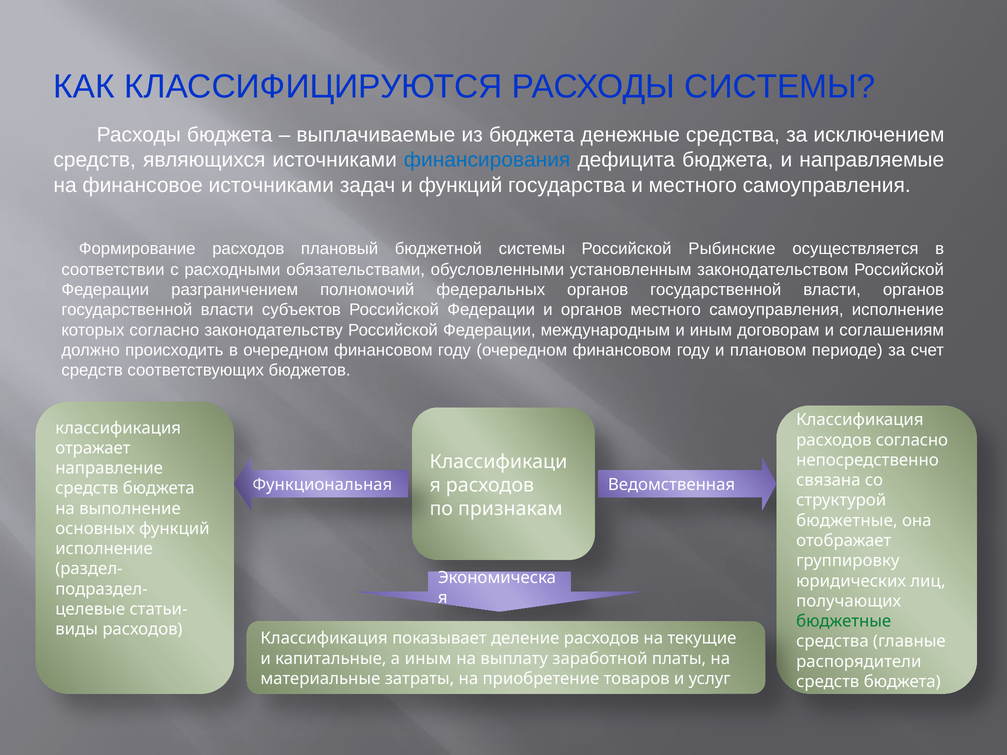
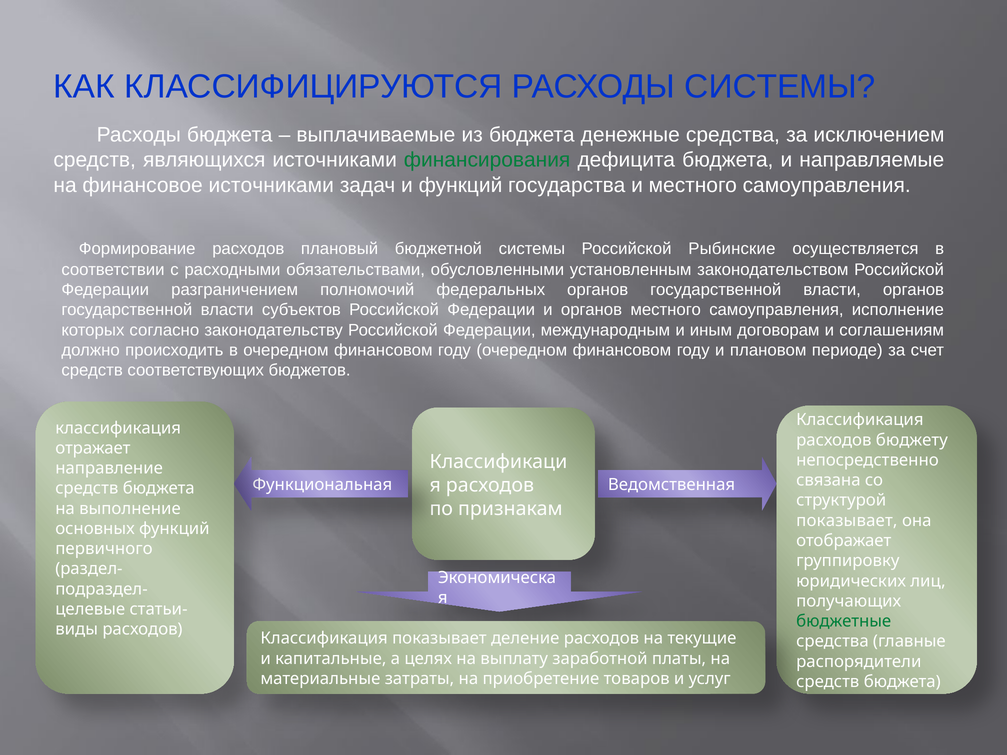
финансирования colour: blue -> green
расходов согласно: согласно -> бюджету
бюджетные at (847, 521): бюджетные -> показывает
исполнение at (104, 549): исполнение -> первичного
а иным: иным -> целях
